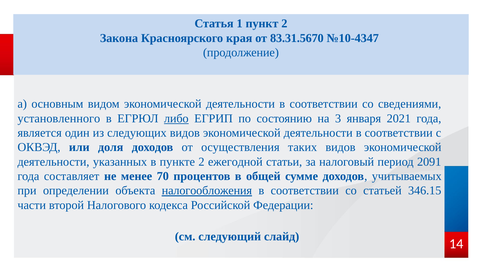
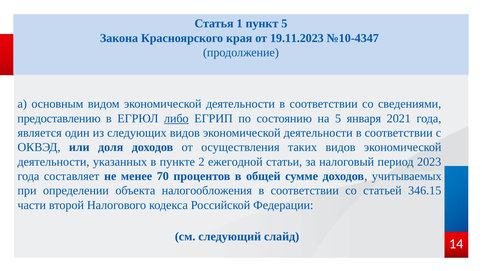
пункт 2: 2 -> 5
83.31.5670: 83.31.5670 -> 19.11.2023
установленного: установленного -> предоставлению
на 3: 3 -> 5
2091: 2091 -> 2023
налогообложения underline: present -> none
